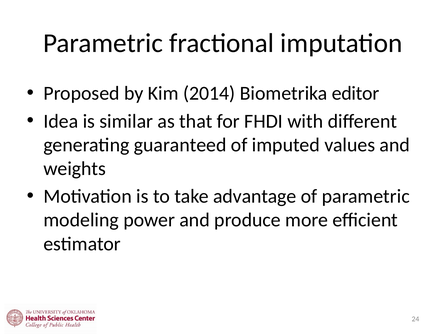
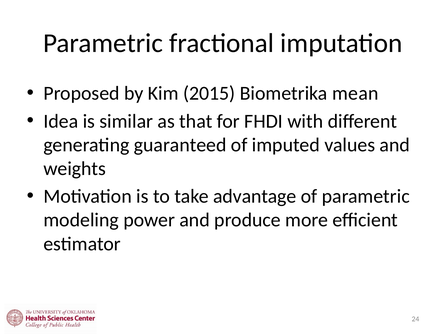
2014: 2014 -> 2015
editor: editor -> mean
